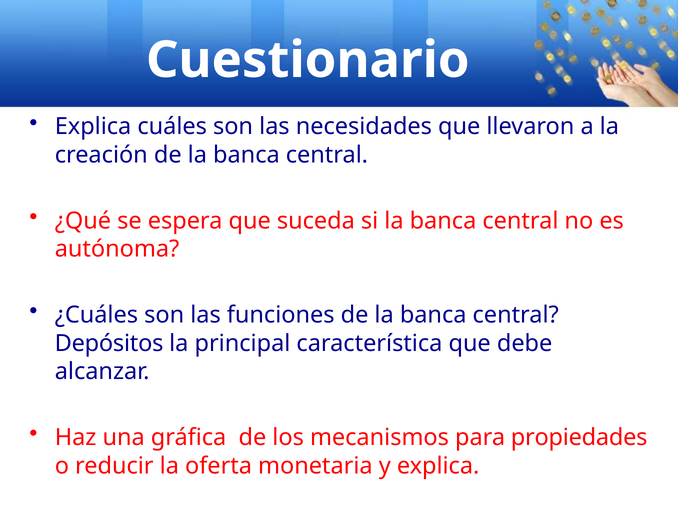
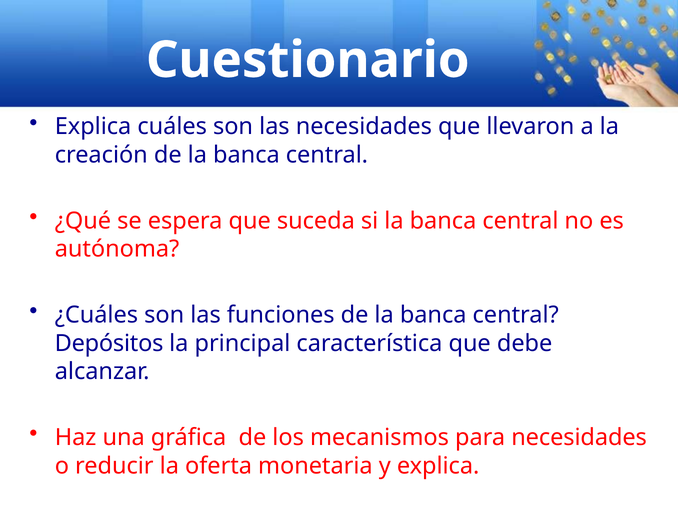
para propiedades: propiedades -> necesidades
